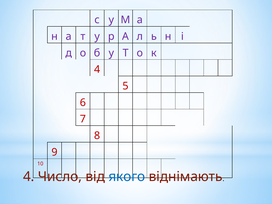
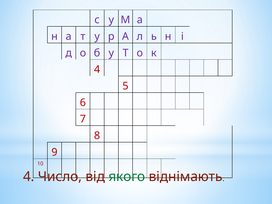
якого colour: blue -> green
